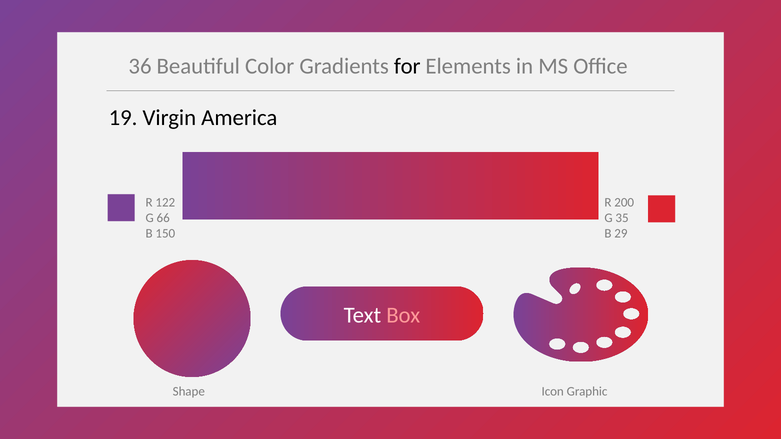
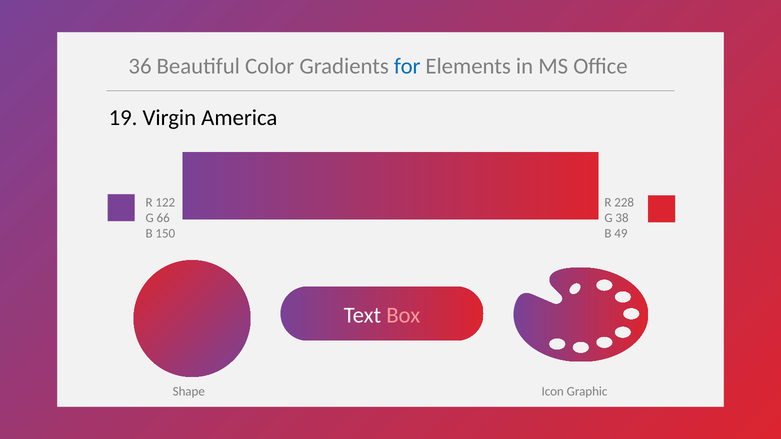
for colour: black -> blue
200: 200 -> 228
35: 35 -> 38
29: 29 -> 49
